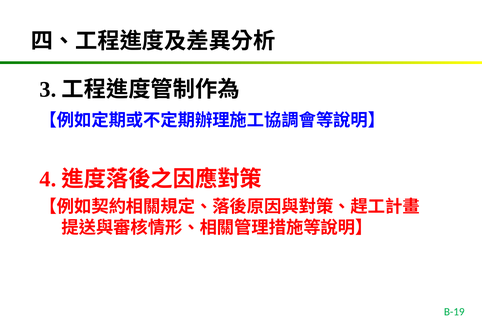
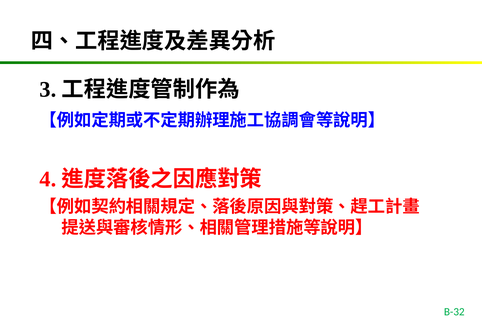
B-19: B-19 -> B-32
